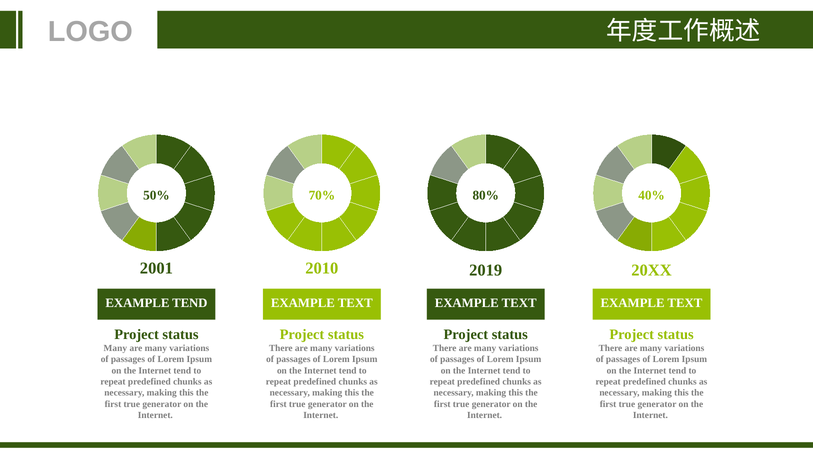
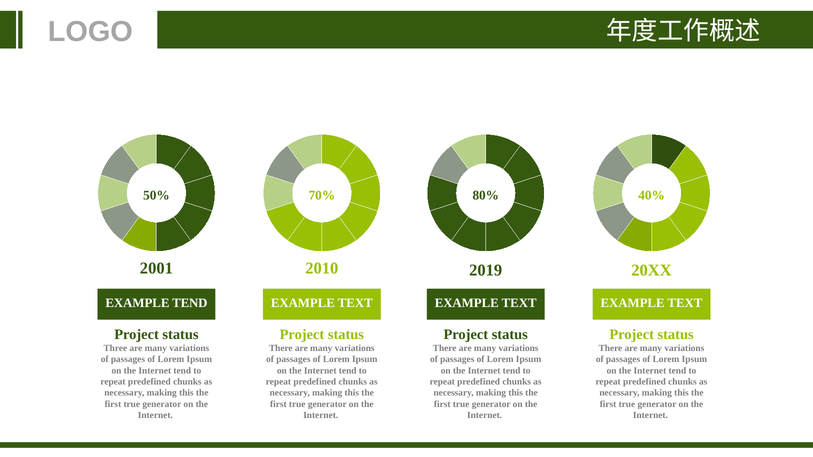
Many at (115, 348): Many -> Three
